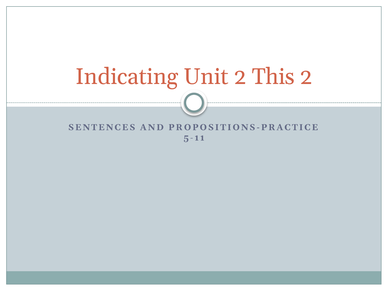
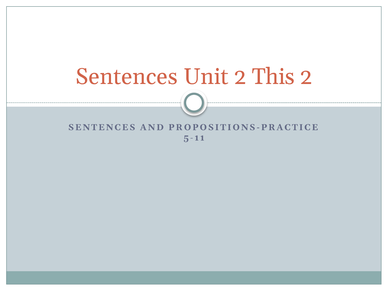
Indicating at (127, 77): Indicating -> Sentences
